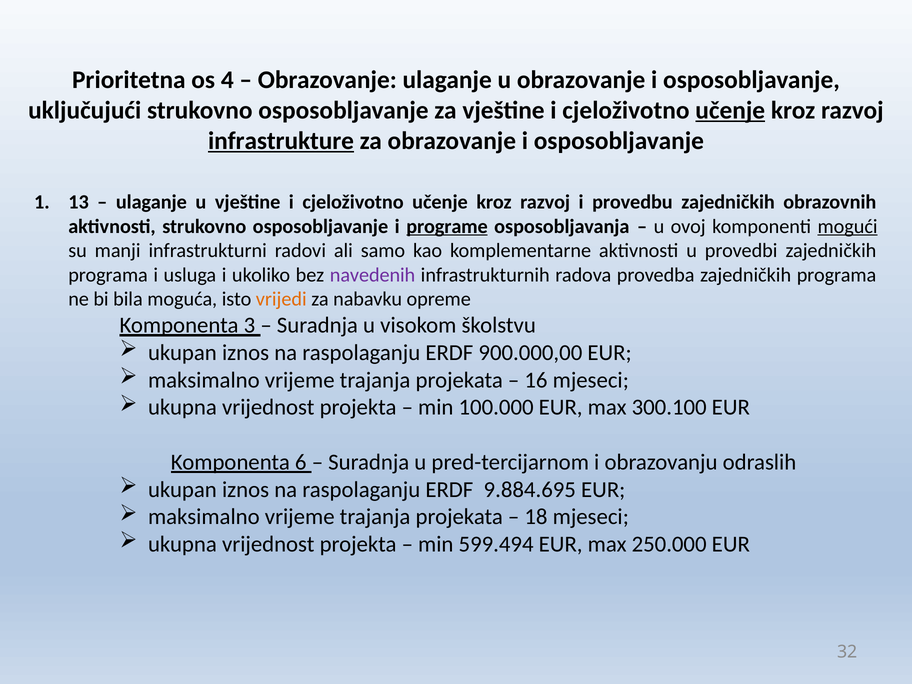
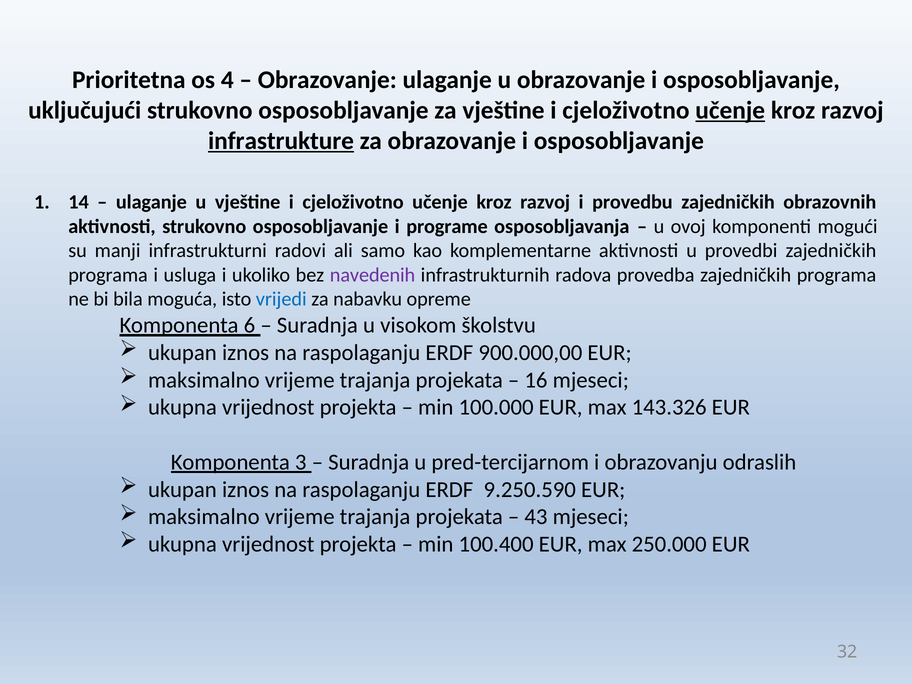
13: 13 -> 14
programe underline: present -> none
mogući underline: present -> none
vrijedi colour: orange -> blue
3: 3 -> 6
300.100: 300.100 -> 143.326
6: 6 -> 3
9.884.695: 9.884.695 -> 9.250.590
18: 18 -> 43
599.494: 599.494 -> 100.400
